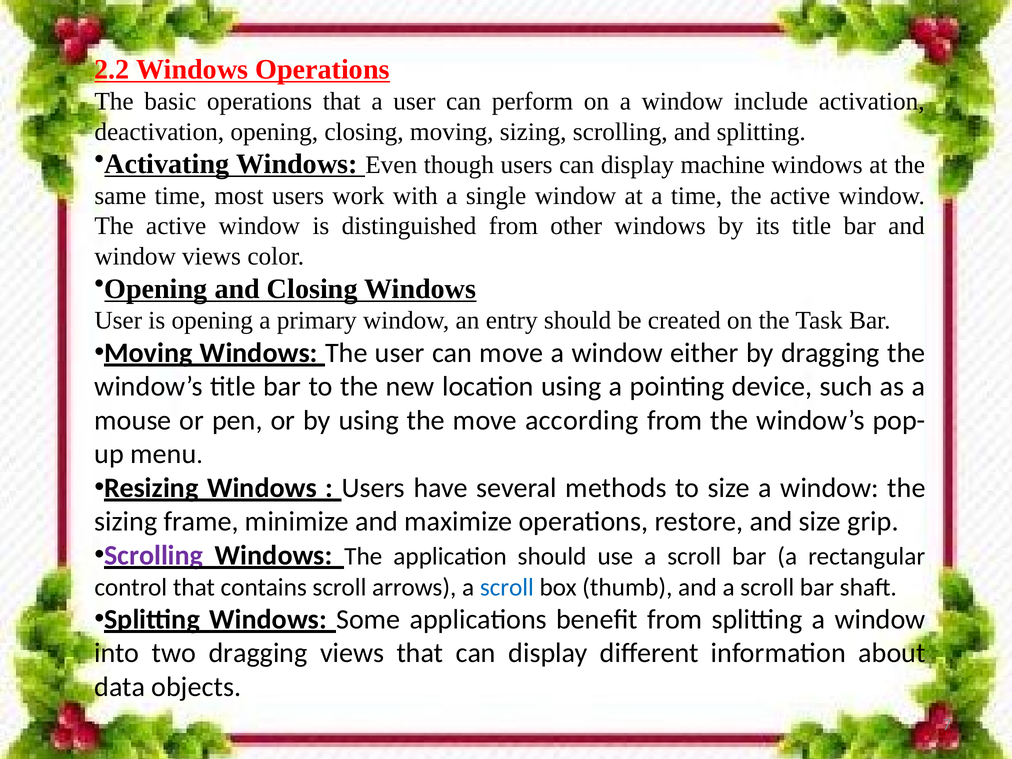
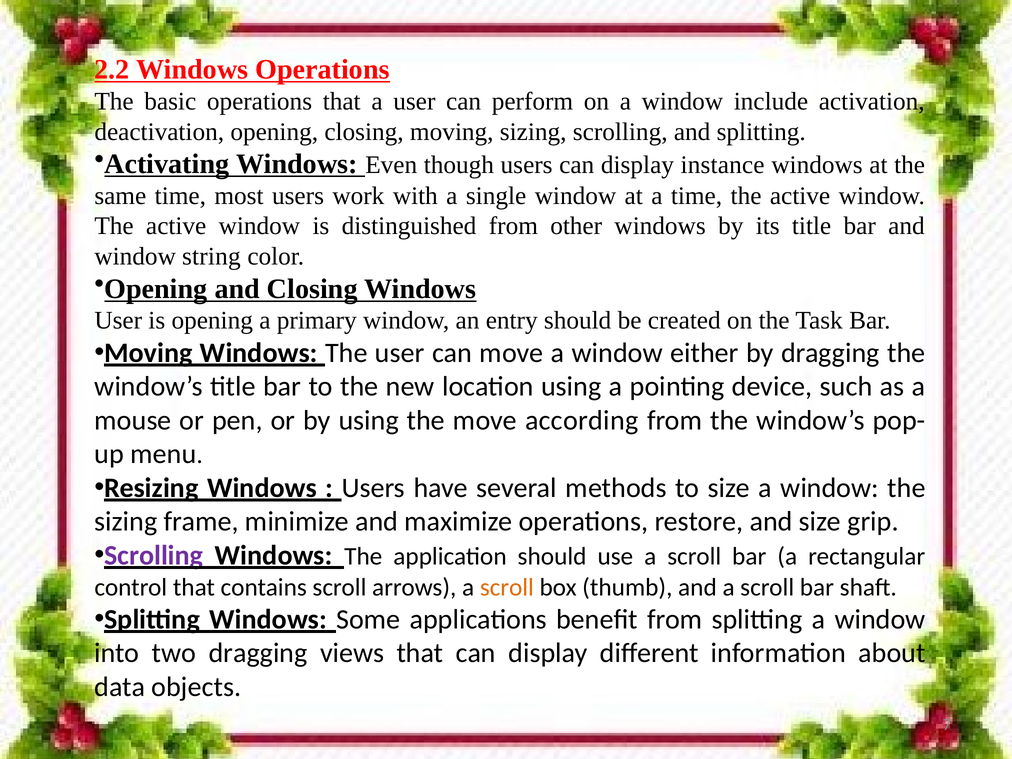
machine: machine -> instance
window views: views -> string
scroll at (507, 587) colour: blue -> orange
